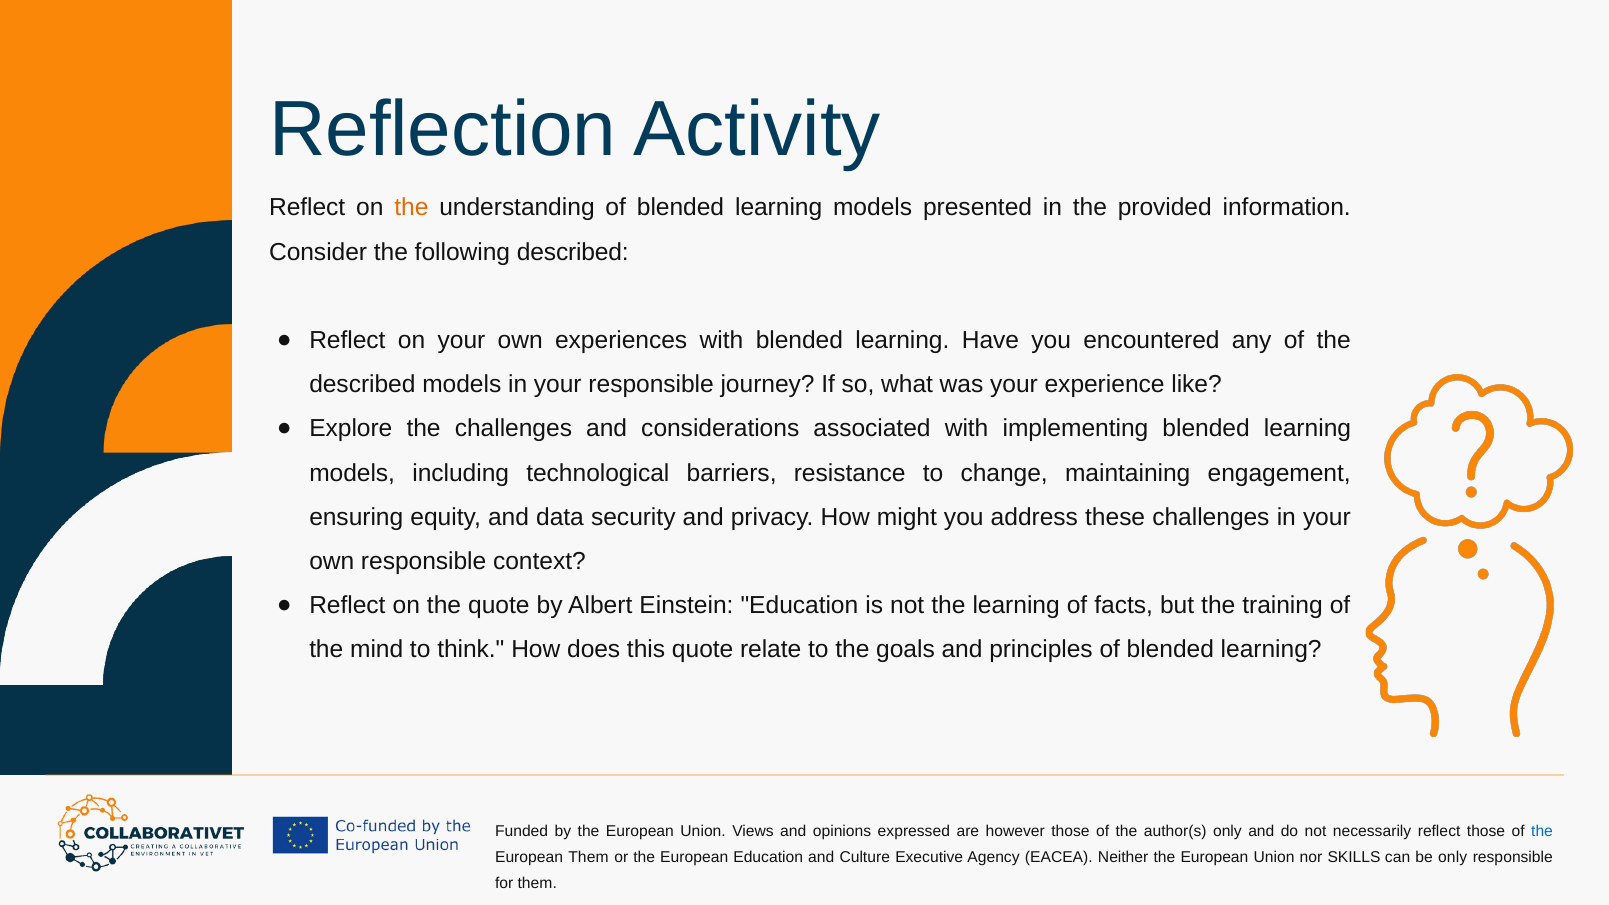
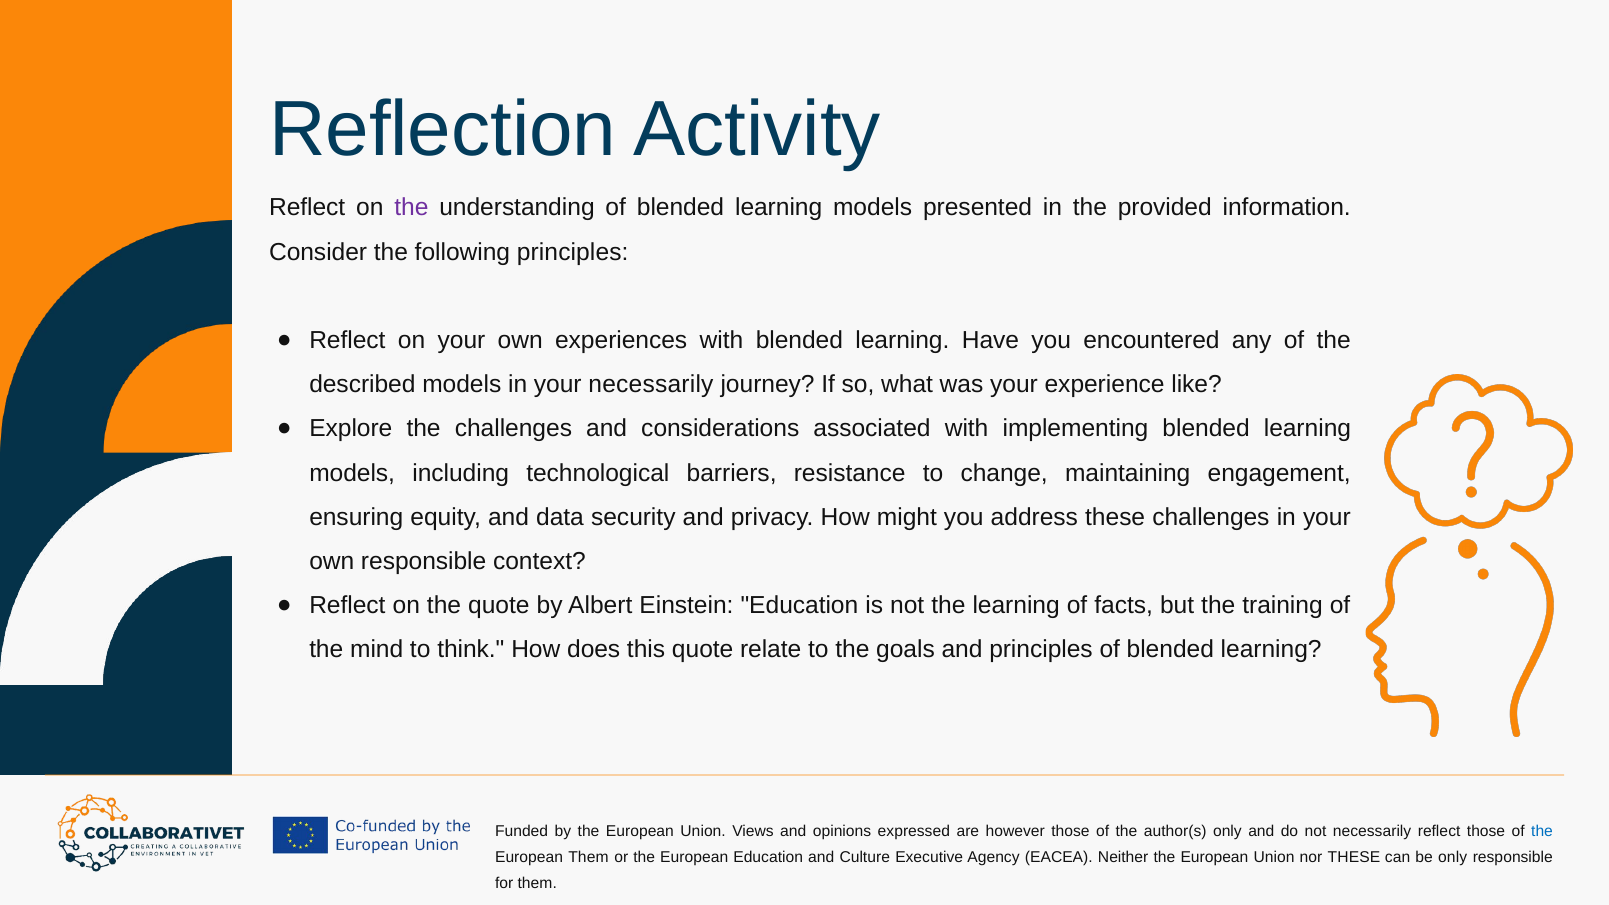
the at (411, 208) colour: orange -> purple
following described: described -> principles
your responsible: responsible -> necessarily
nor SKILLS: SKILLS -> THESE
